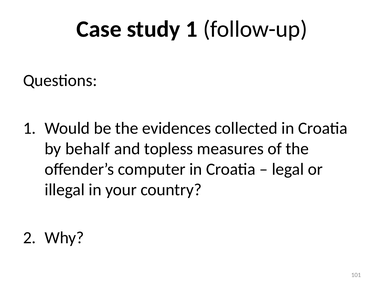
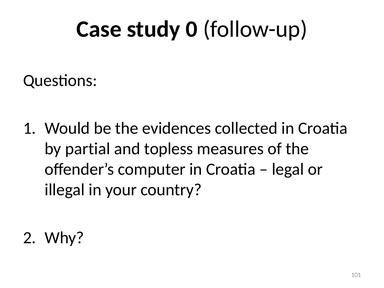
study 1: 1 -> 0
behalf: behalf -> partial
